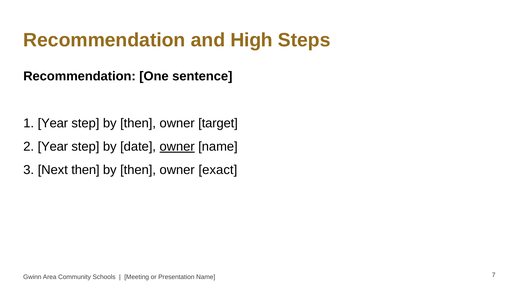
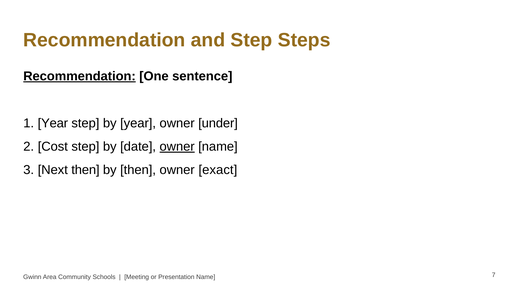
and High: High -> Step
Recommendation at (79, 76) underline: none -> present
step by then: then -> year
target: target -> under
Year at (53, 147): Year -> Cost
